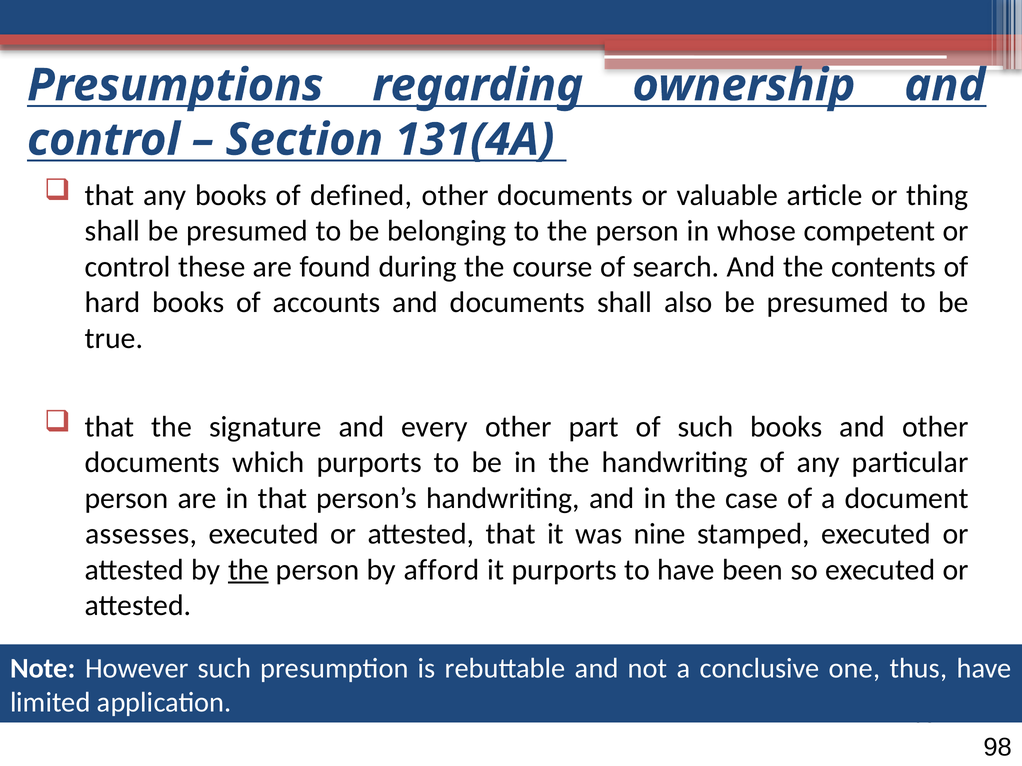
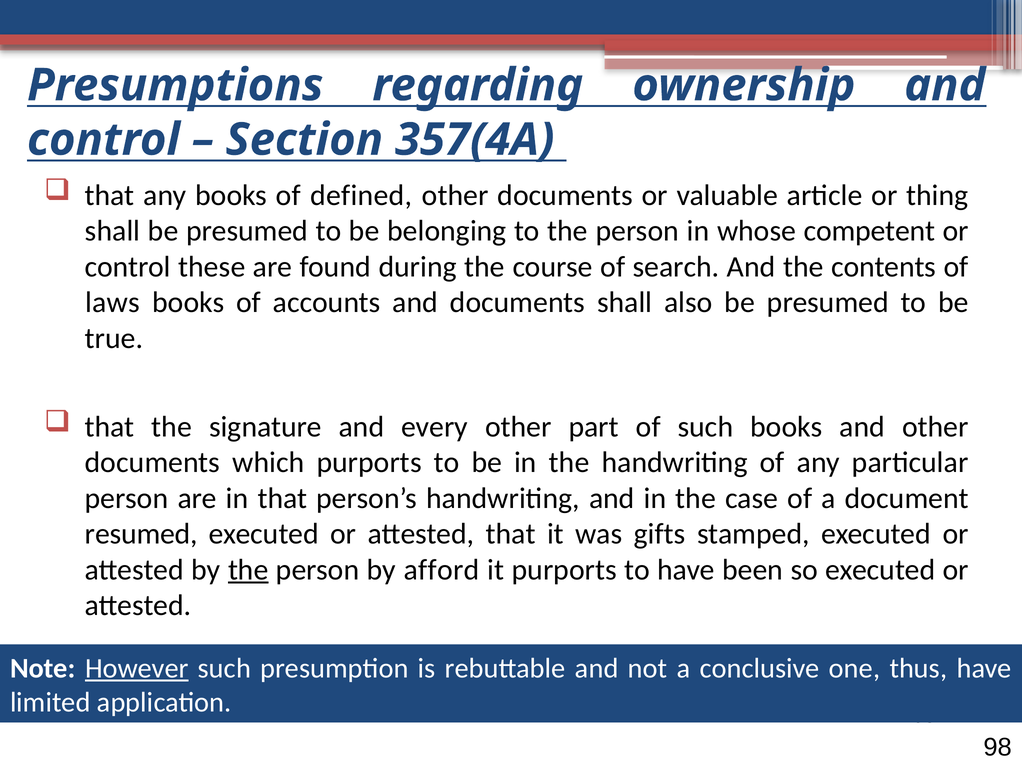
131(4A: 131(4A -> 357(4A
hard: hard -> laws
assesses: assesses -> resumed
nine: nine -> gifts
However underline: none -> present
